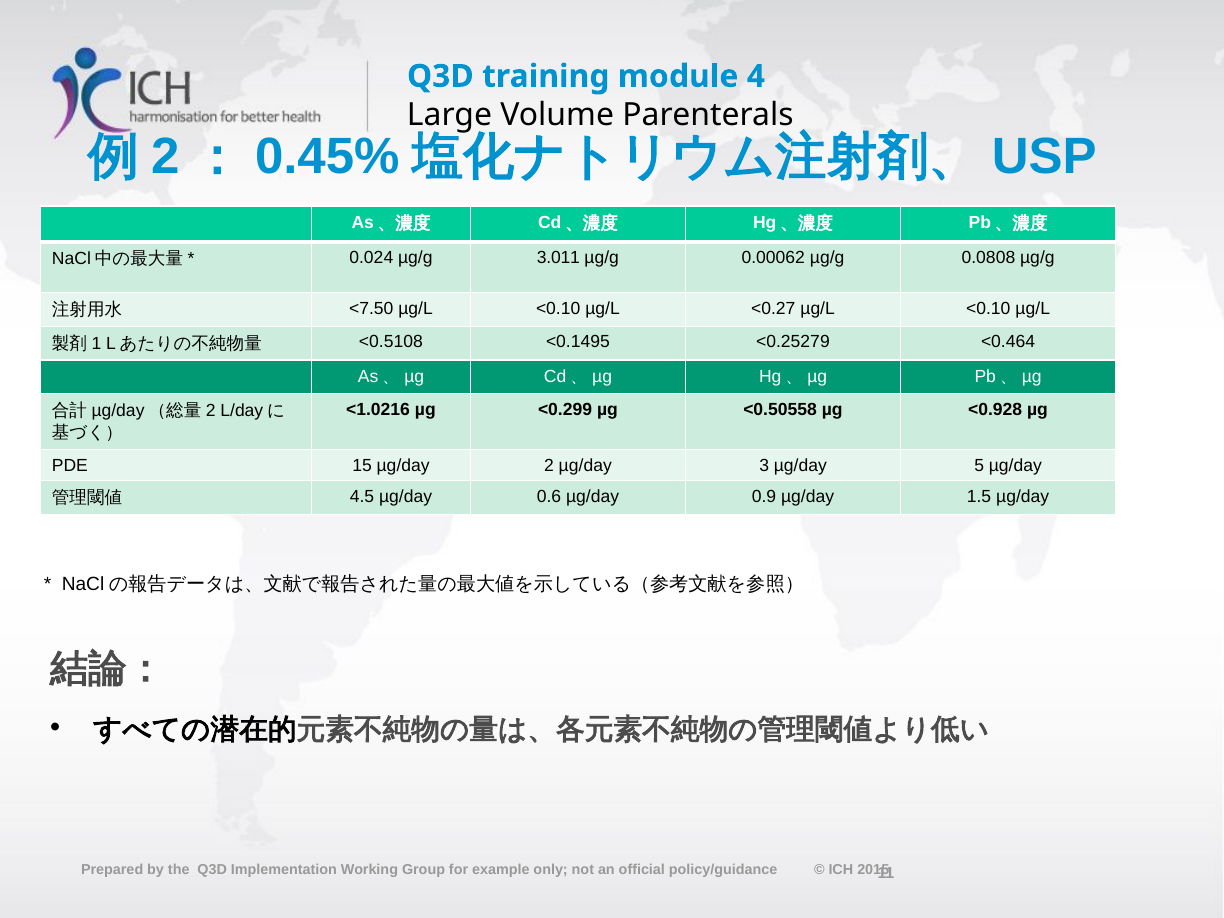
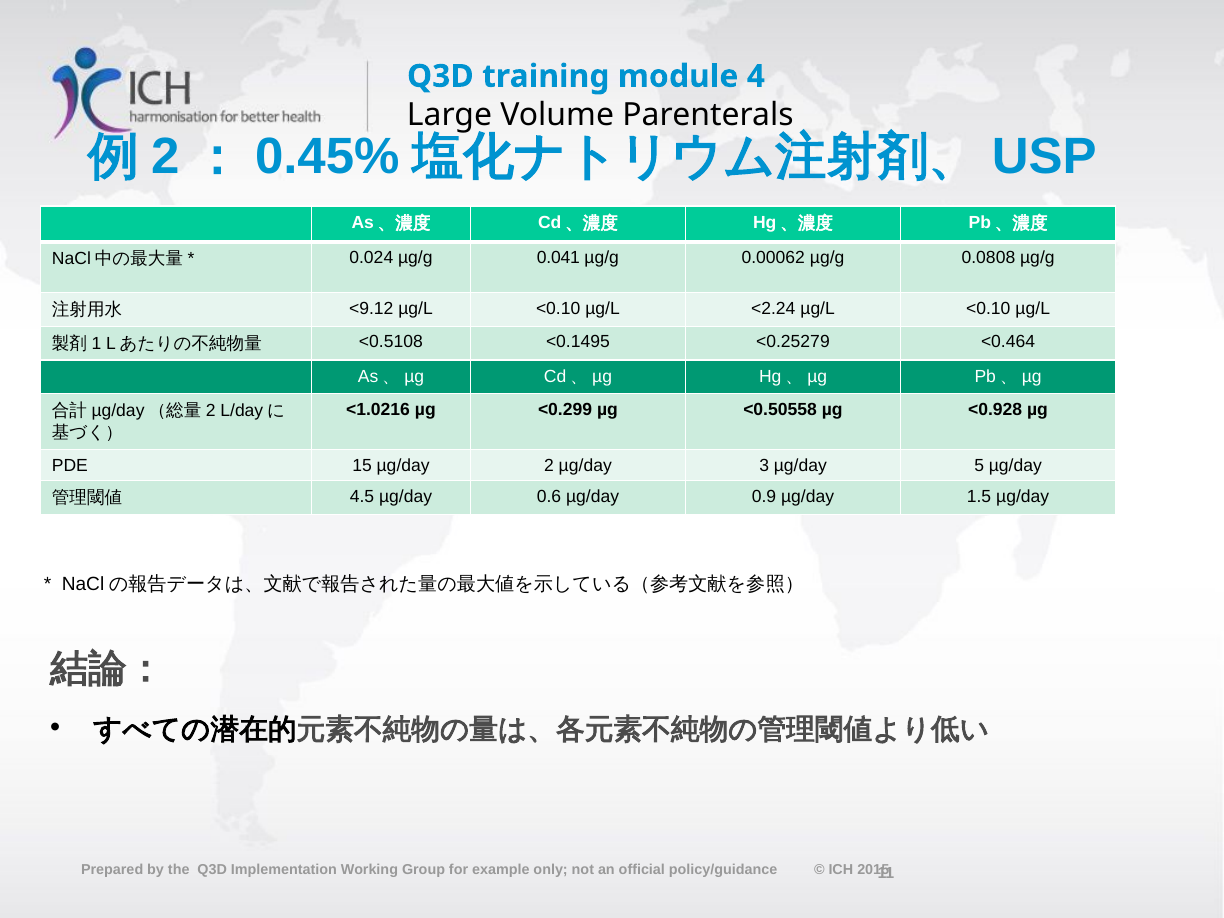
3.011: 3.011 -> 0.041
<7.50: <7.50 -> <9.12
<0.27: <0.27 -> <2.24
